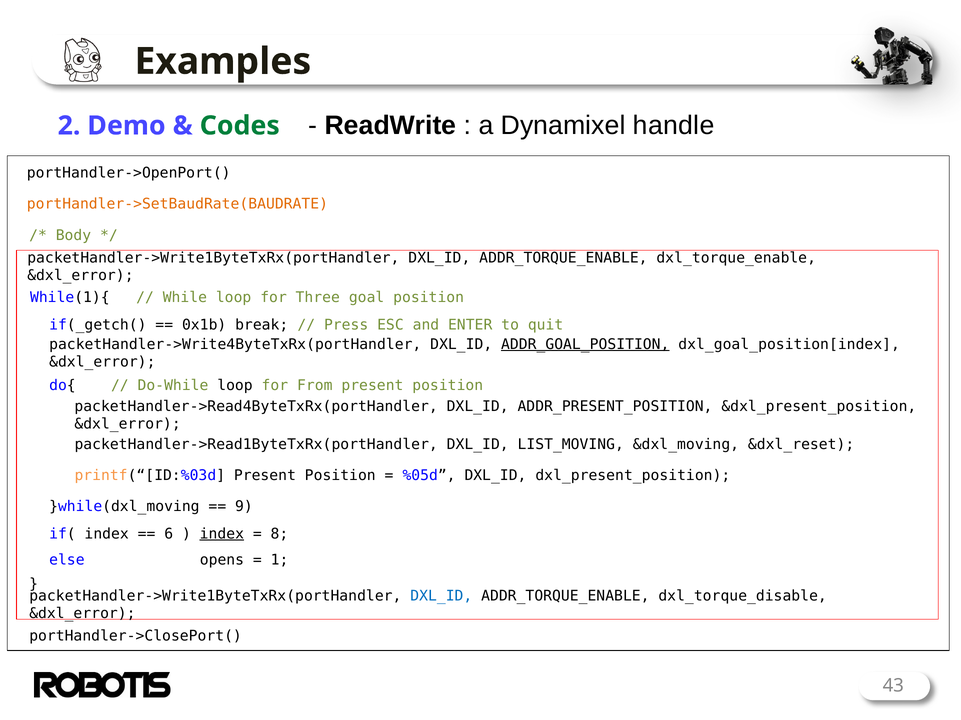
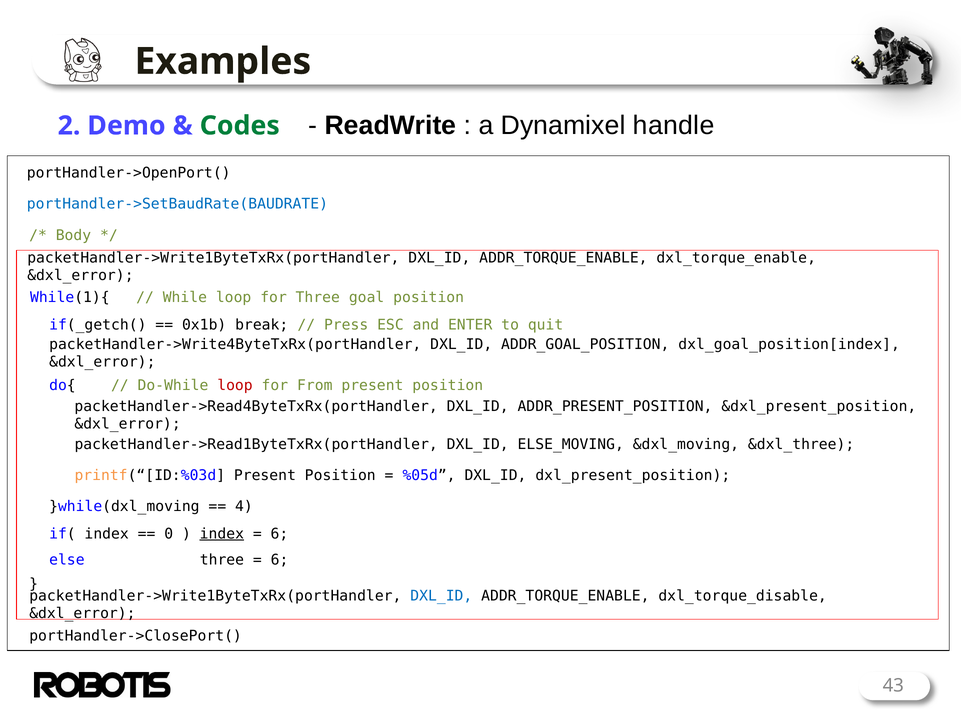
portHandler->SetBaudRate(BAUDRATE colour: orange -> blue
ADDR_GOAL_POSITION underline: present -> none
loop at (235, 386) colour: black -> red
LIST_MOVING: LIST_MOVING -> ELSE_MOVING
&dxl_reset: &dxl_reset -> &dxl_three
9: 9 -> 4
6: 6 -> 0
8 at (279, 534): 8 -> 6
else opens: opens -> three
1 at (280, 561): 1 -> 6
